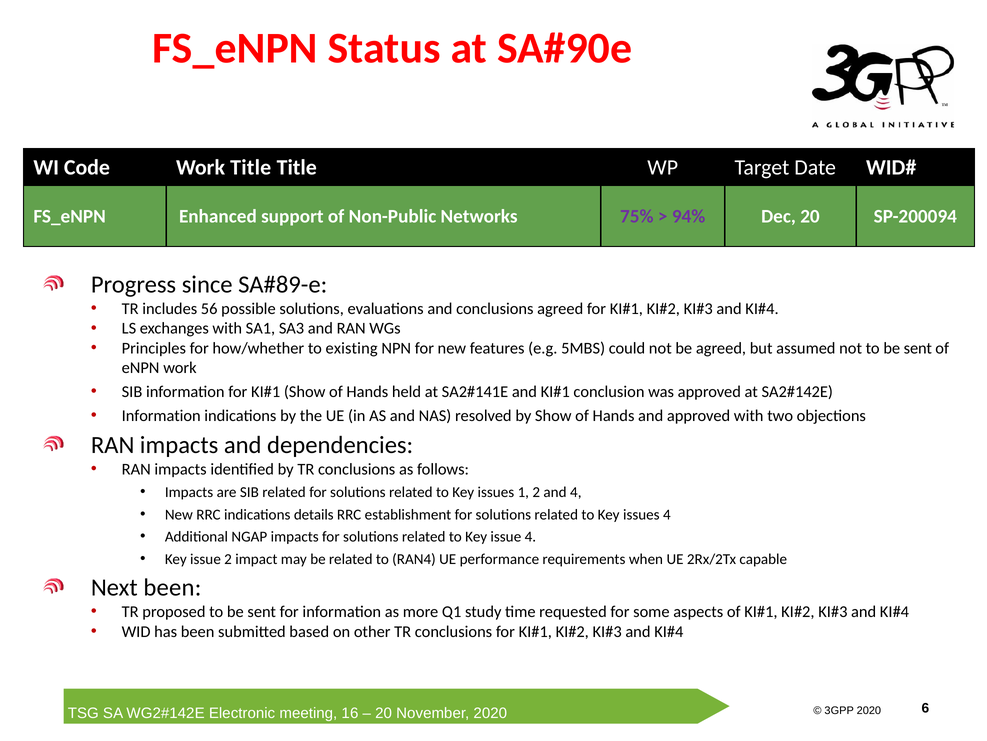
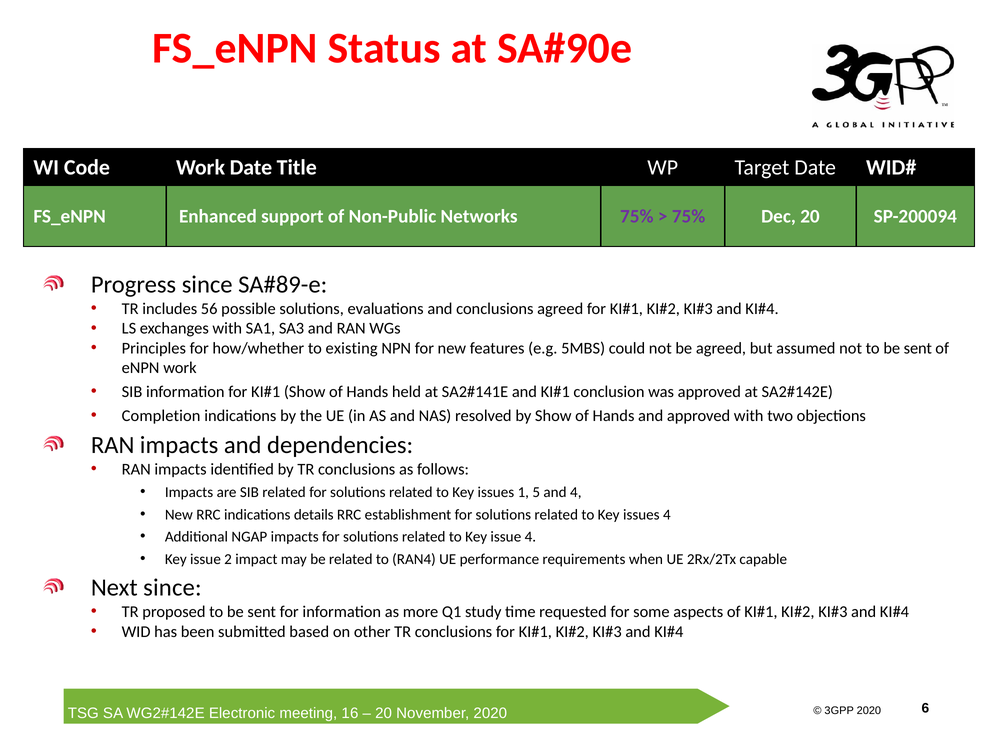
Work Title: Title -> Date
94% at (689, 216): 94% -> 75%
Information at (161, 415): Information -> Completion
1 2: 2 -> 5
Next been: been -> since
